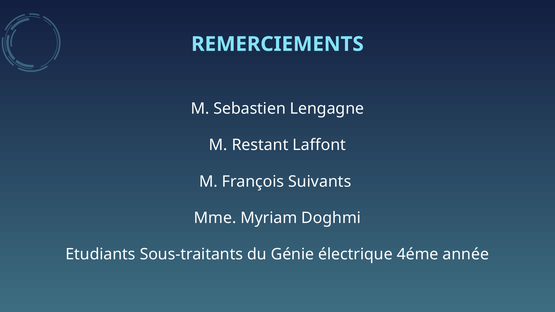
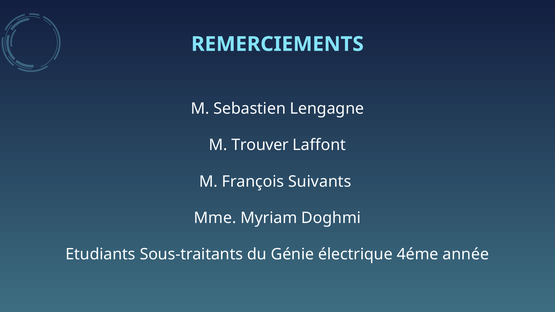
Restant: Restant -> Trouver
